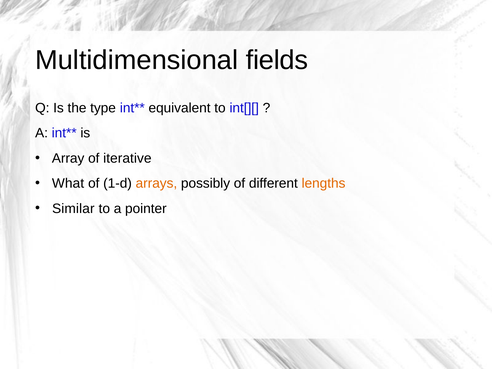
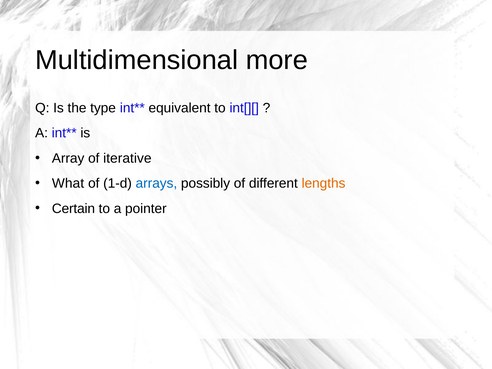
fields: fields -> more
arrays colour: orange -> blue
Similar: Similar -> Certain
